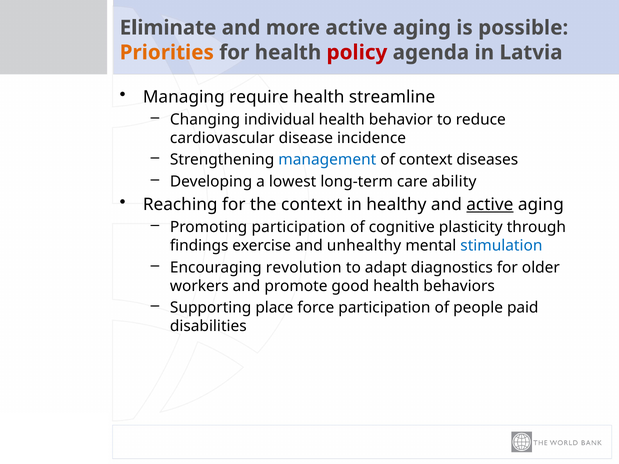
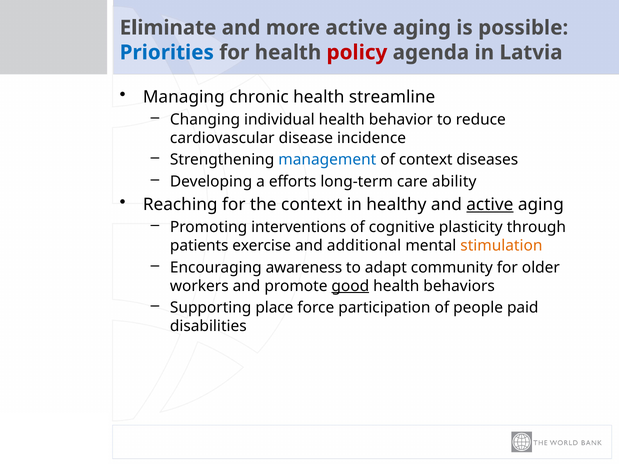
Priorities colour: orange -> blue
require: require -> chronic
lowest: lowest -> efforts
Promoting participation: participation -> interventions
findings: findings -> patients
unhealthy: unhealthy -> additional
stimulation colour: blue -> orange
revolution: revolution -> awareness
diagnostics: diagnostics -> community
good underline: none -> present
